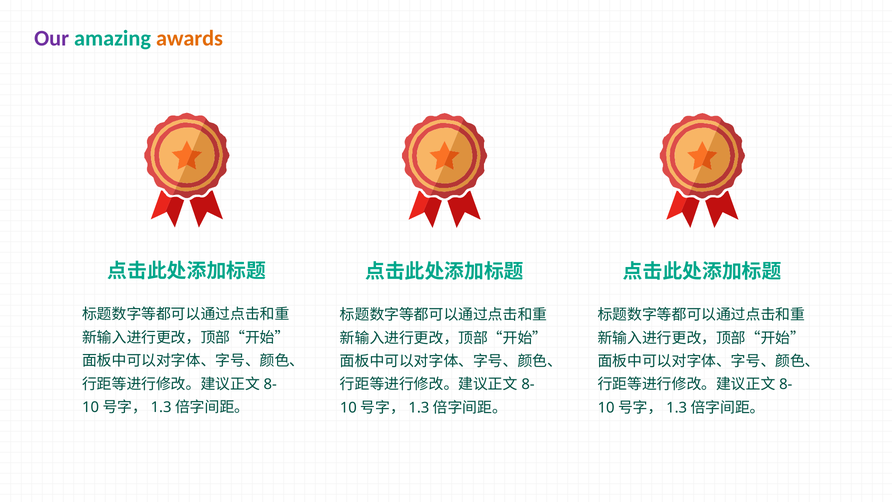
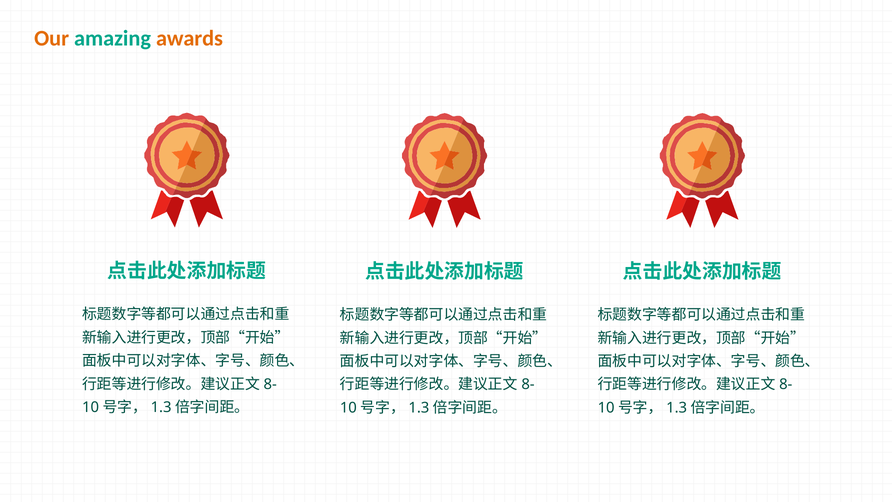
Our colour: purple -> orange
